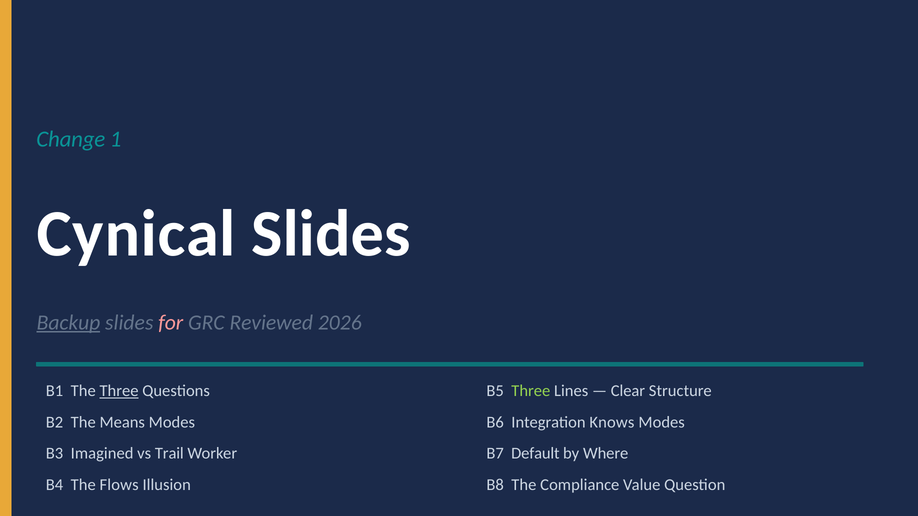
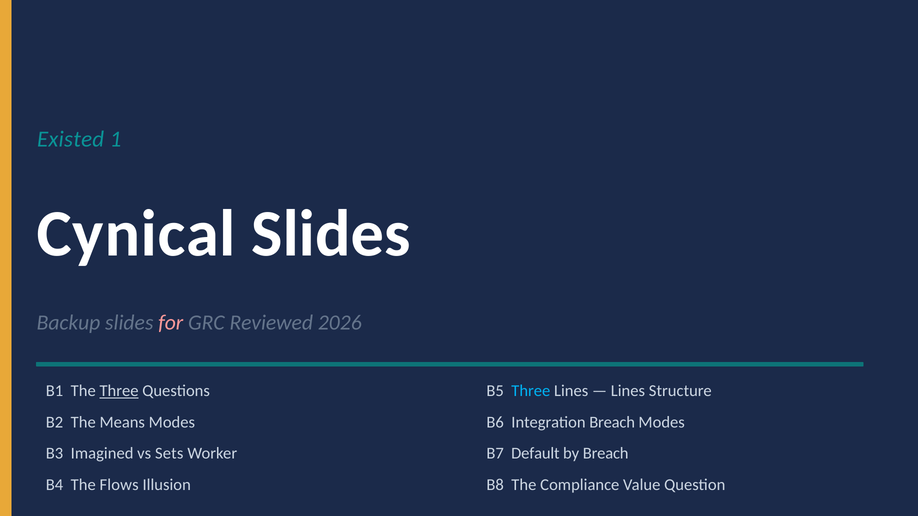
Change: Change -> Existed
Backup underline: present -> none
Three at (531, 391) colour: light green -> light blue
Clear at (628, 391): Clear -> Lines
Integration Knows: Knows -> Breach
Trail: Trail -> Sets
by Where: Where -> Breach
